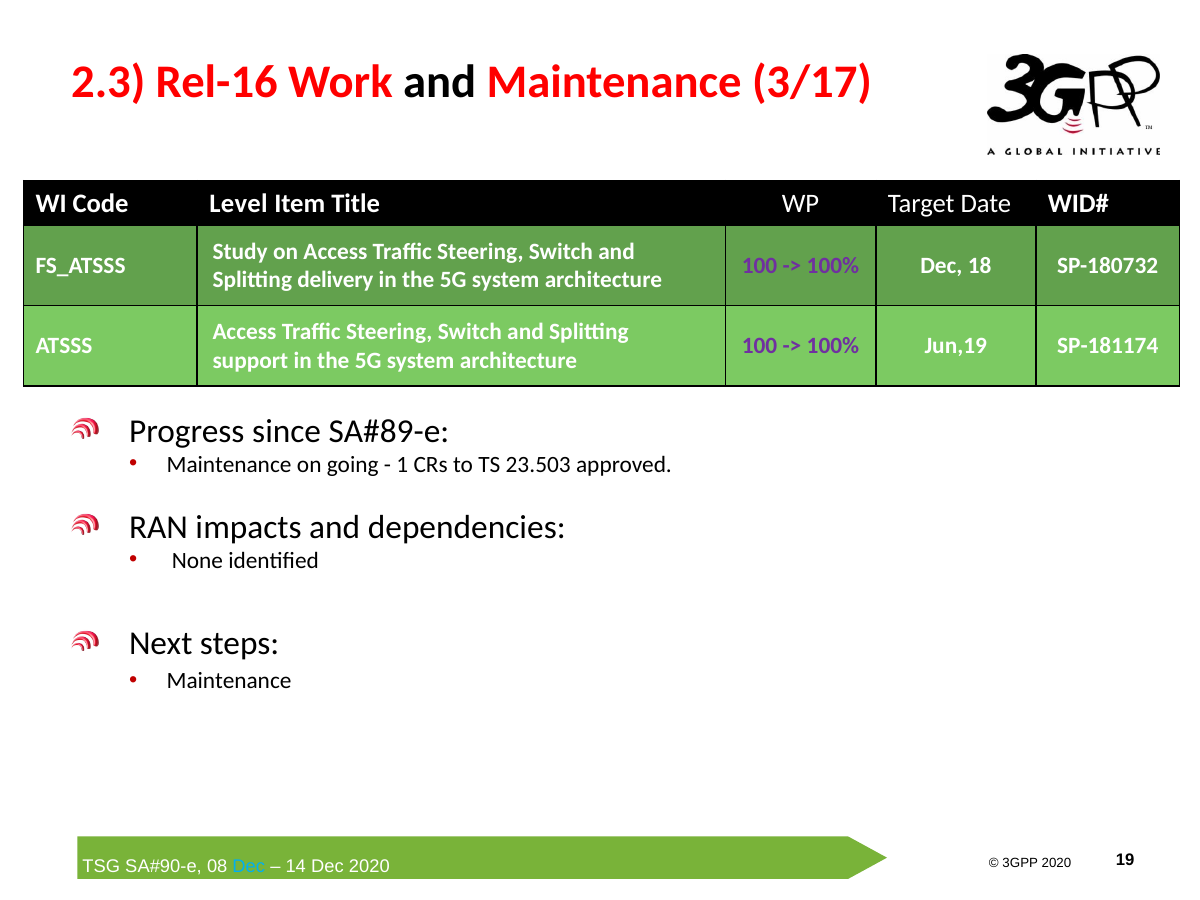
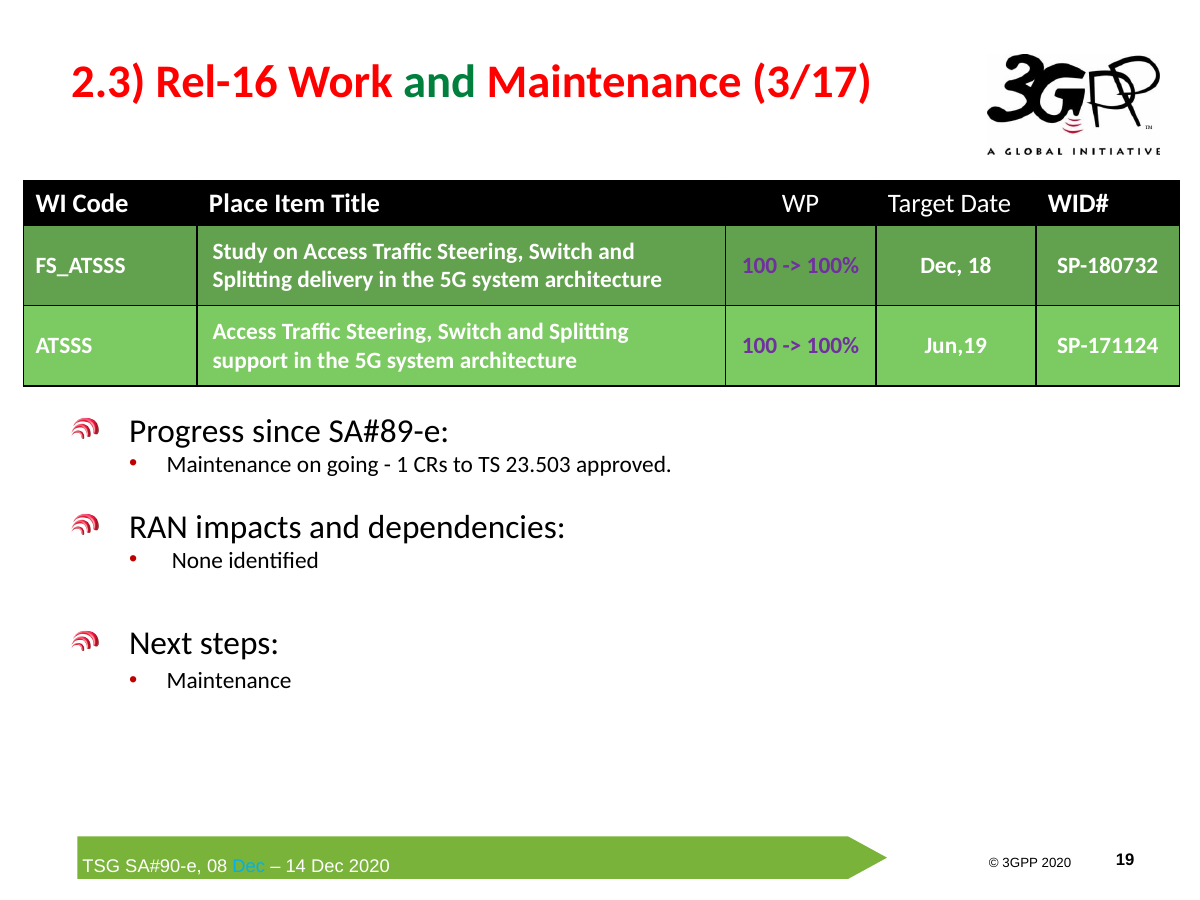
and at (440, 82) colour: black -> green
Level: Level -> Place
SP-181174: SP-181174 -> SP-171124
